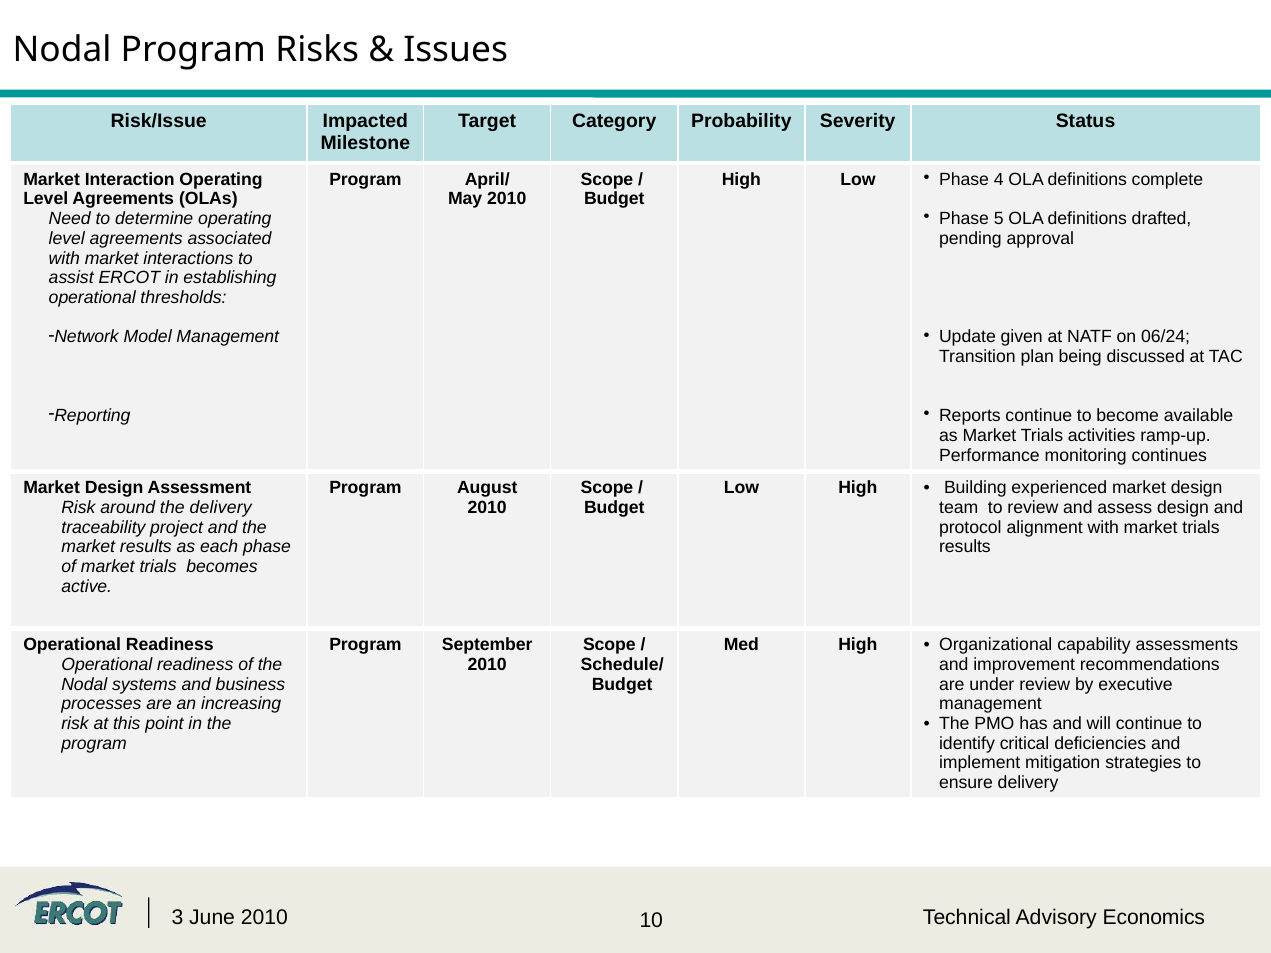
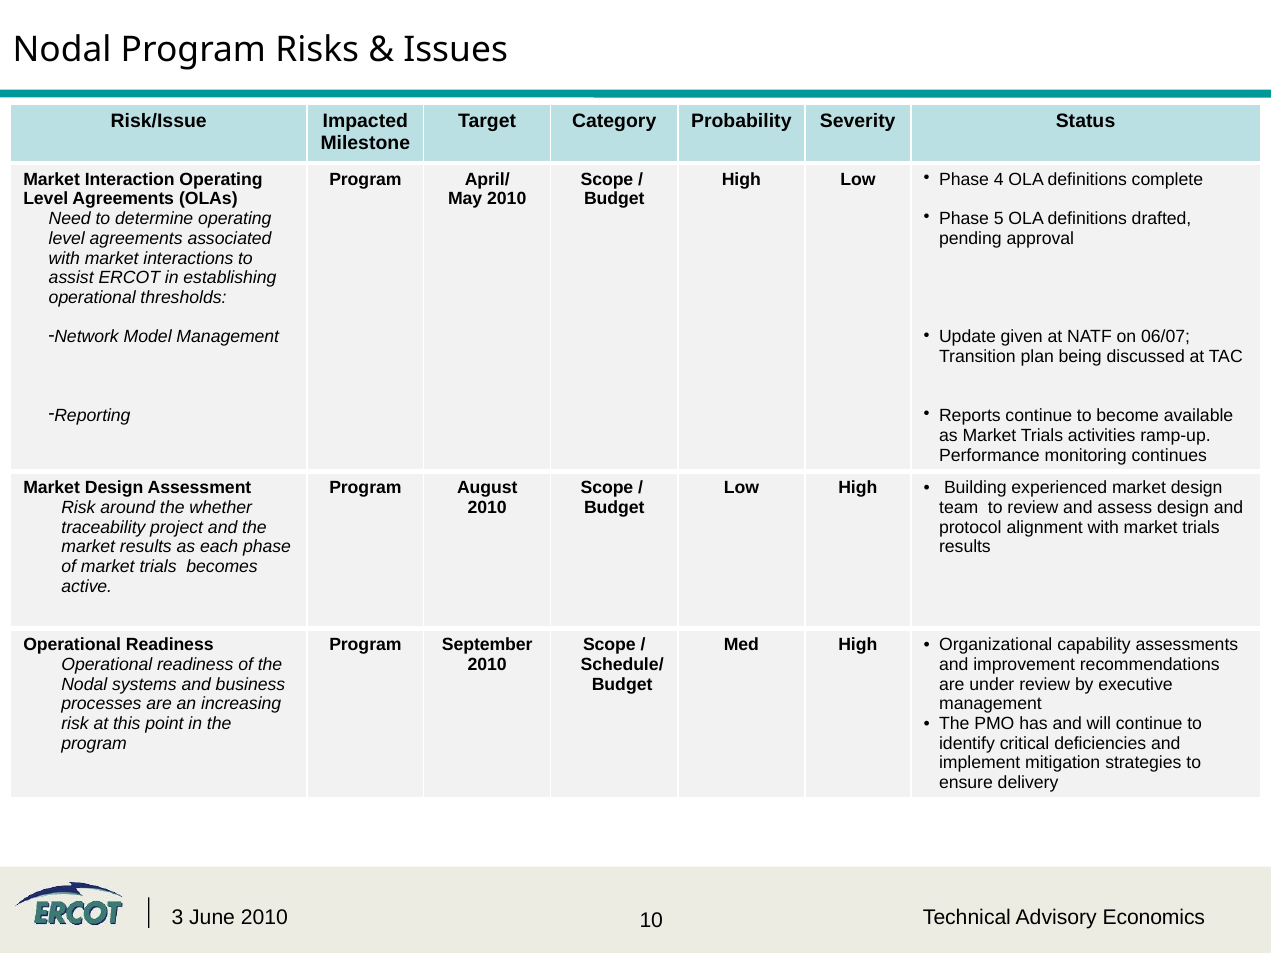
06/24: 06/24 -> 06/07
the delivery: delivery -> whether
